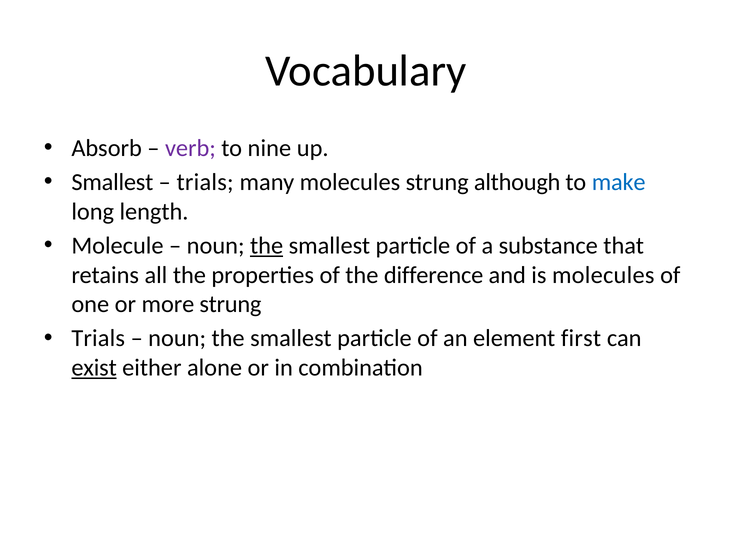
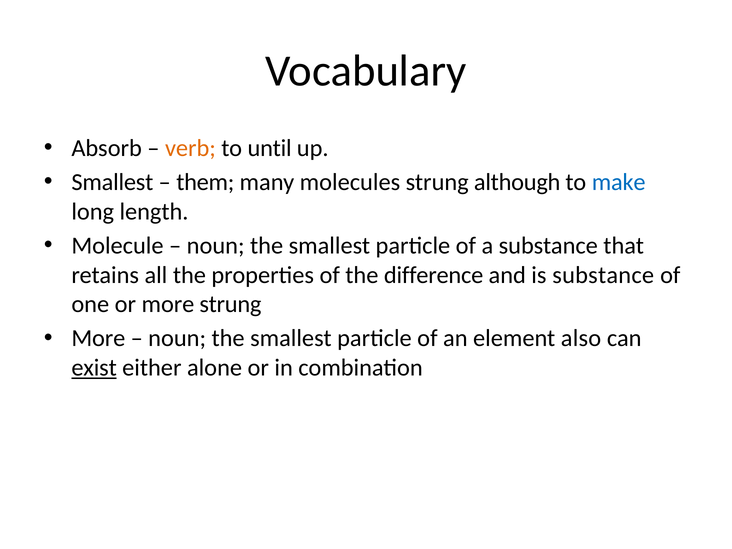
verb colour: purple -> orange
nine: nine -> until
trials at (205, 182): trials -> them
the at (267, 246) underline: present -> none
is molecules: molecules -> substance
Trials at (98, 338): Trials -> More
first: first -> also
